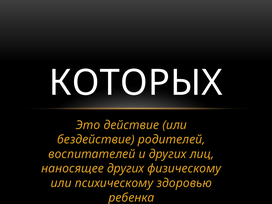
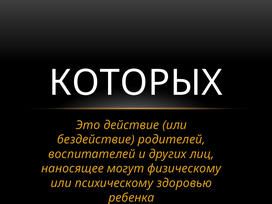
наносящее других: других -> могут
